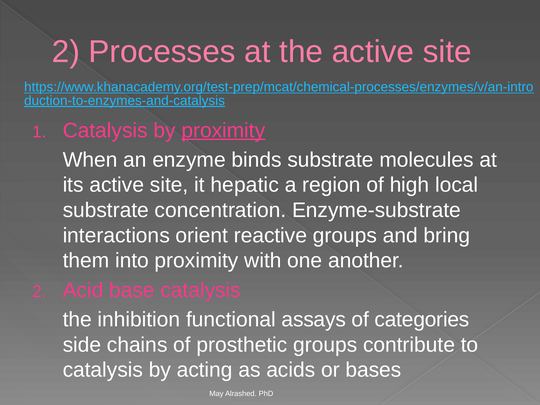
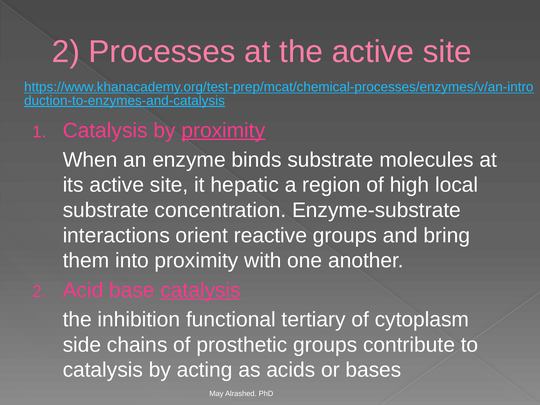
catalysis at (201, 290) underline: none -> present
assays: assays -> tertiary
categories: categories -> cytoplasm
